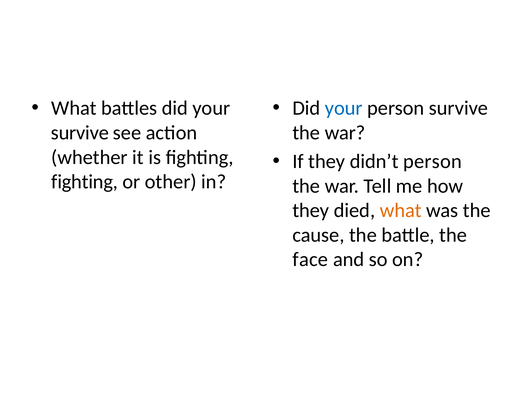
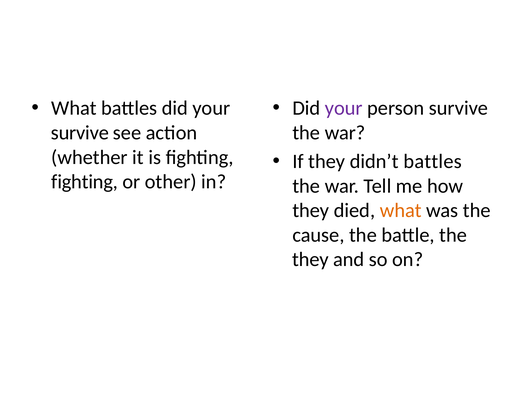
your at (344, 108) colour: blue -> purple
didn’t person: person -> battles
face at (310, 260): face -> they
